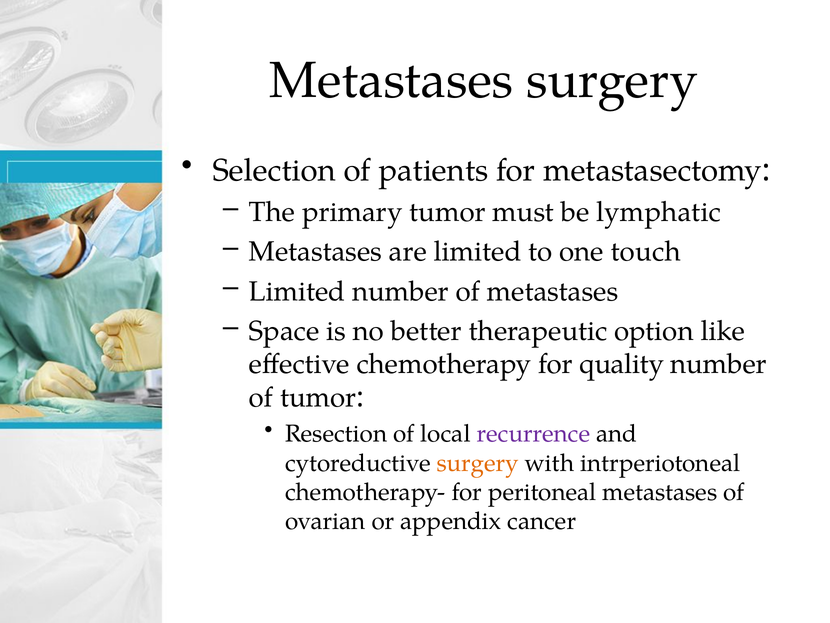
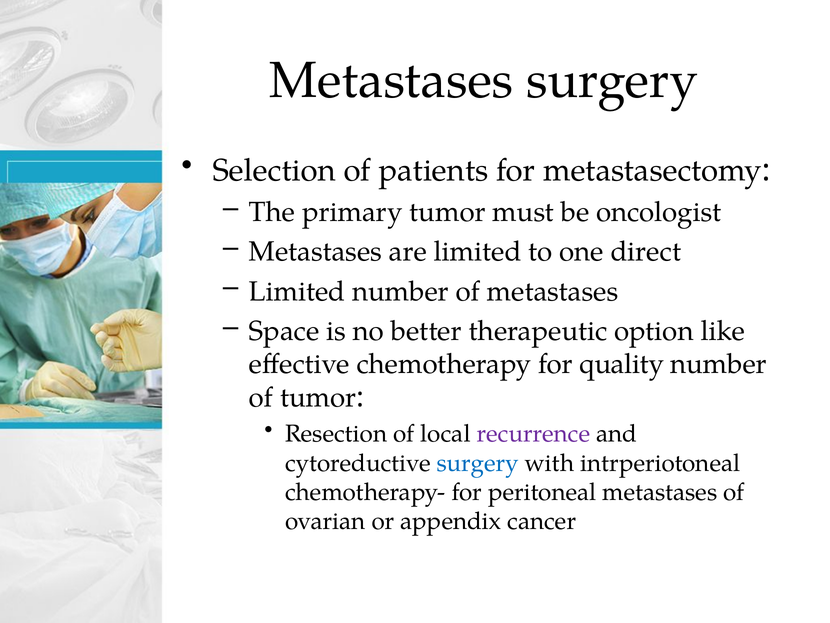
lymphatic: lymphatic -> oncologist
touch: touch -> direct
surgery at (478, 463) colour: orange -> blue
